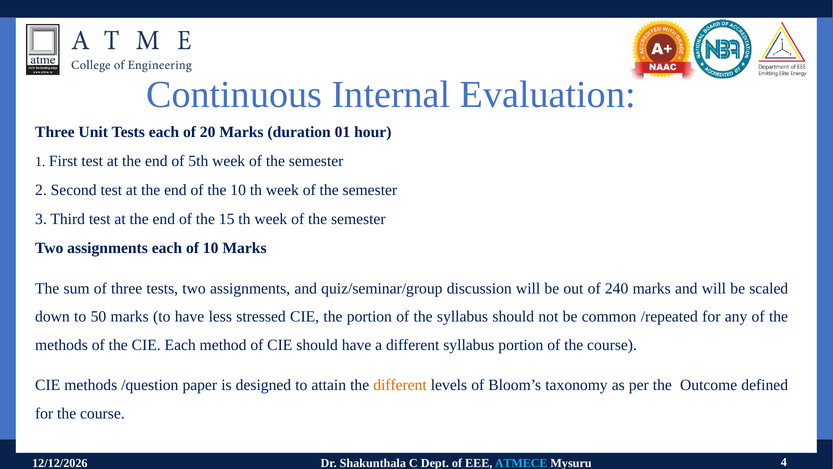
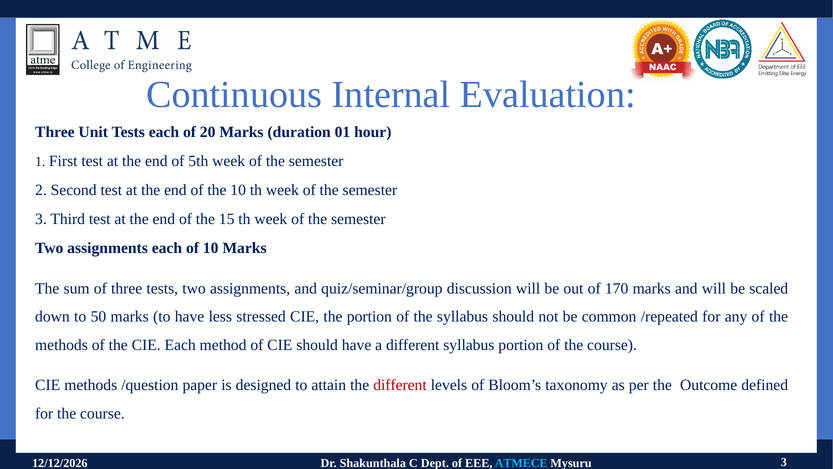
240: 240 -> 170
different at (400, 385) colour: orange -> red
Mysuru 4: 4 -> 3
